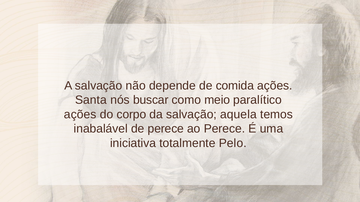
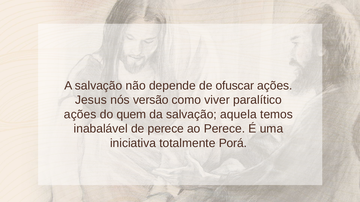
comida: comida -> ofuscar
Santa: Santa -> Jesus
buscar: buscar -> versão
meio: meio -> viver
corpo: corpo -> quem
Pelo: Pelo -> Porá
